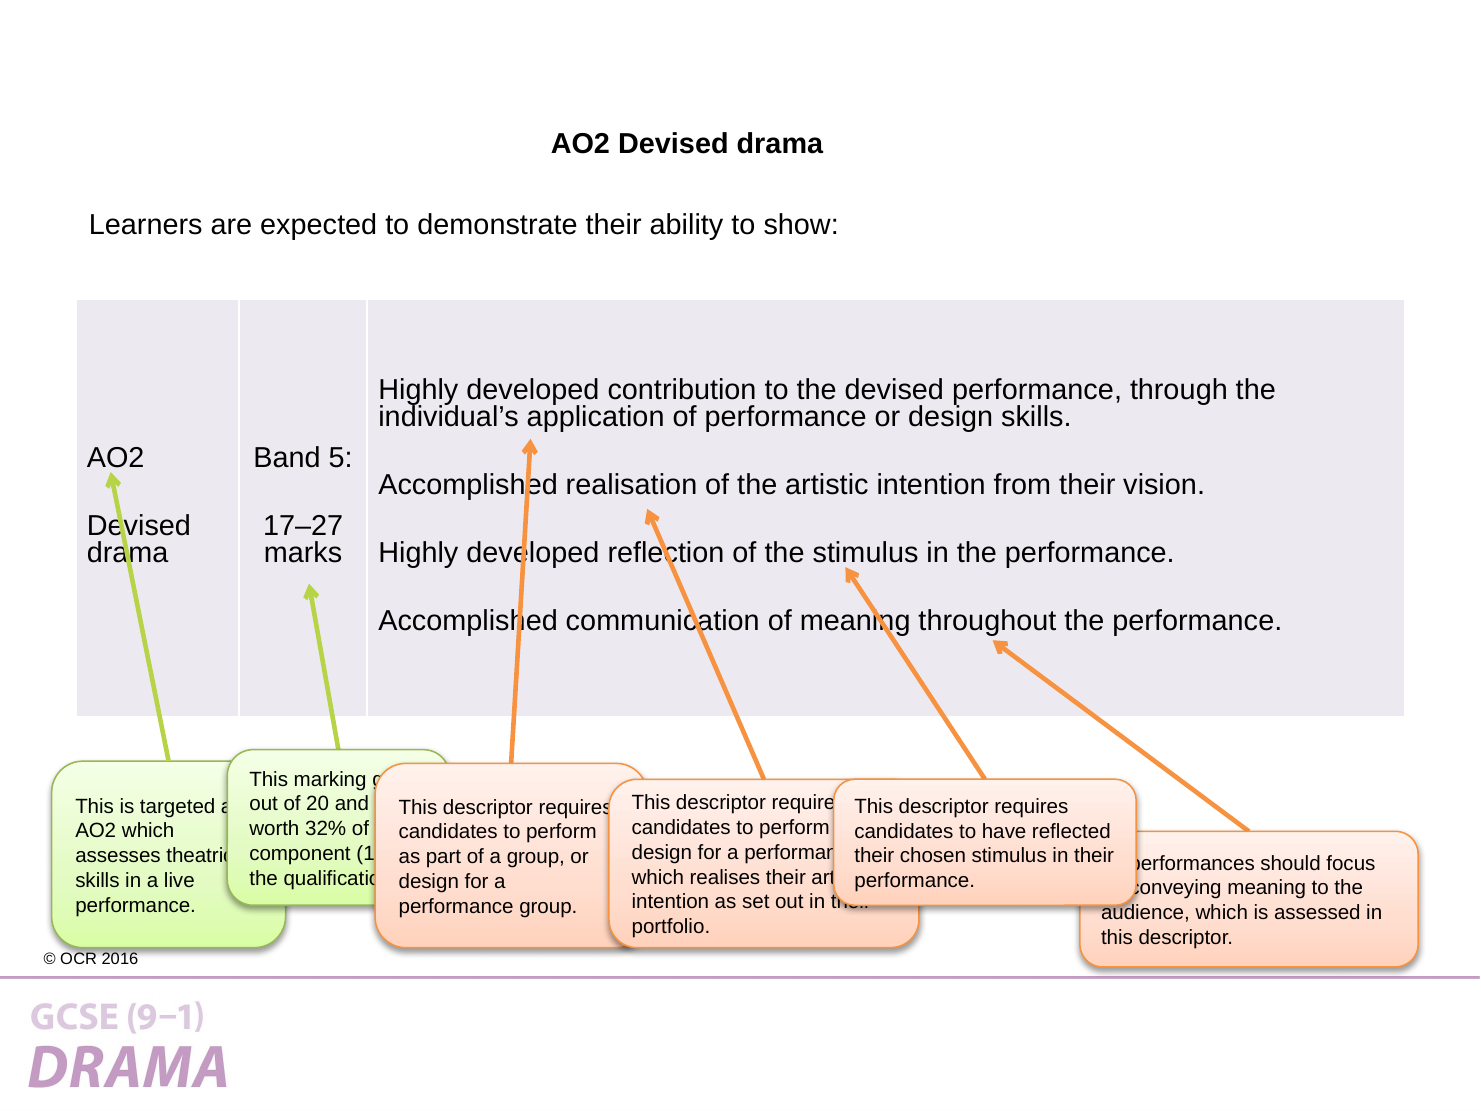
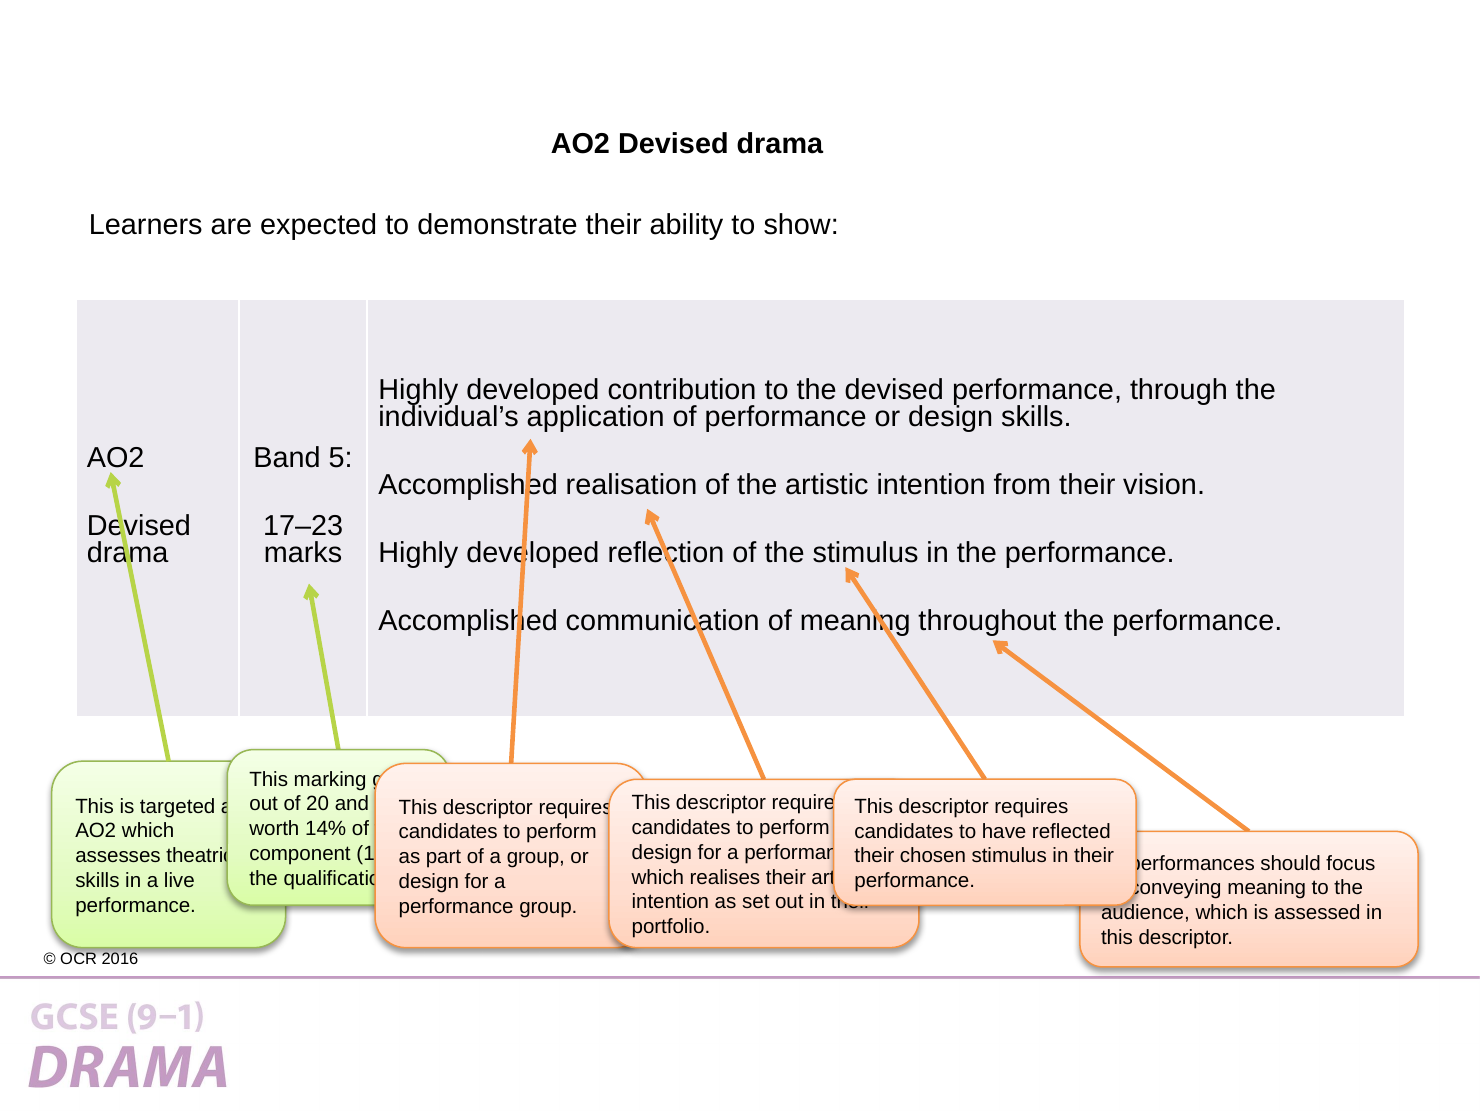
17–27: 17–27 -> 17–23
32%: 32% -> 14%
